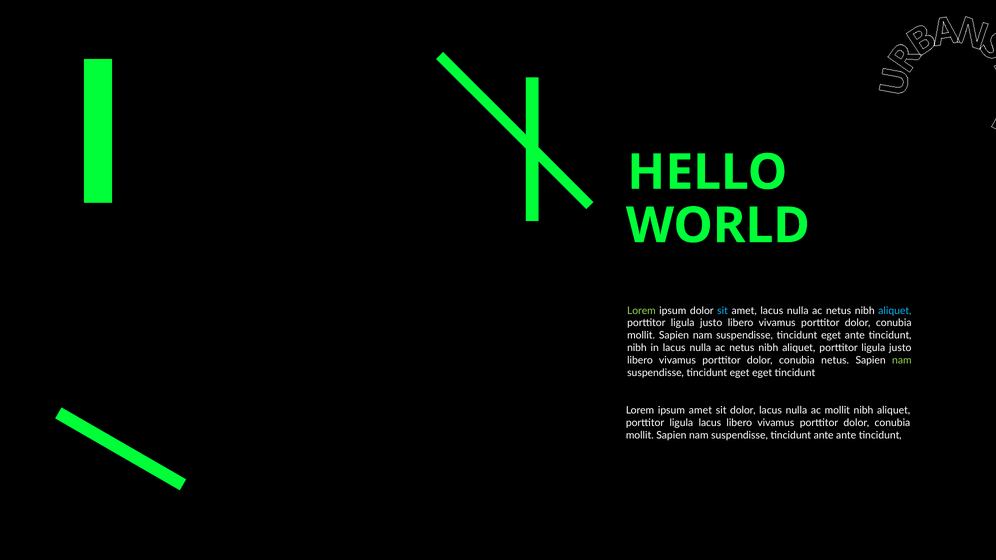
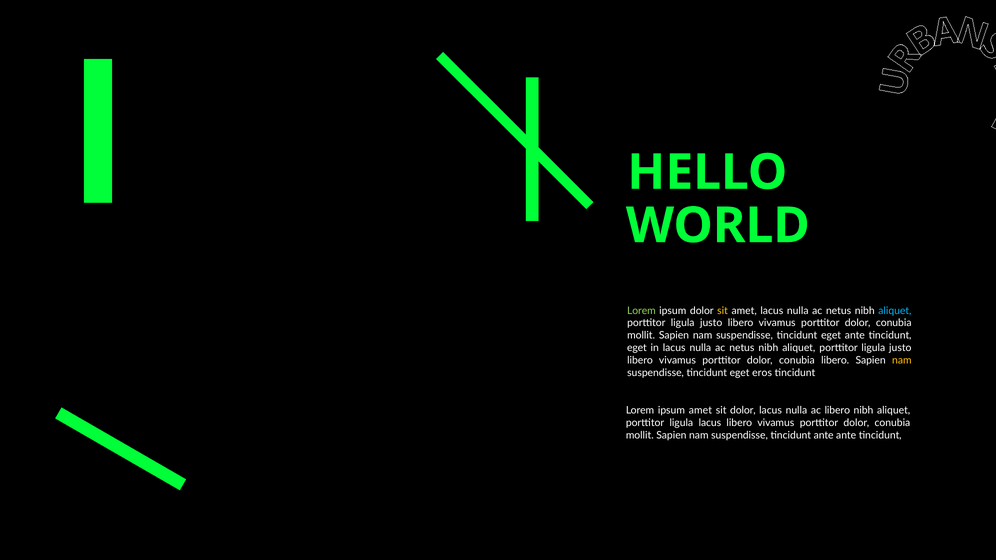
sit at (723, 311) colour: light blue -> yellow
nibh at (637, 348): nibh -> eget
conubia netus: netus -> libero
nam at (902, 361) colour: light green -> yellow
eget eget: eget -> eros
ac mollit: mollit -> libero
